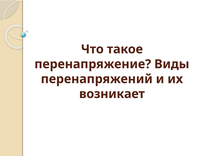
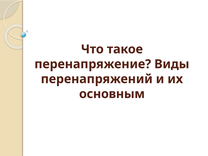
возникает: возникает -> основным
